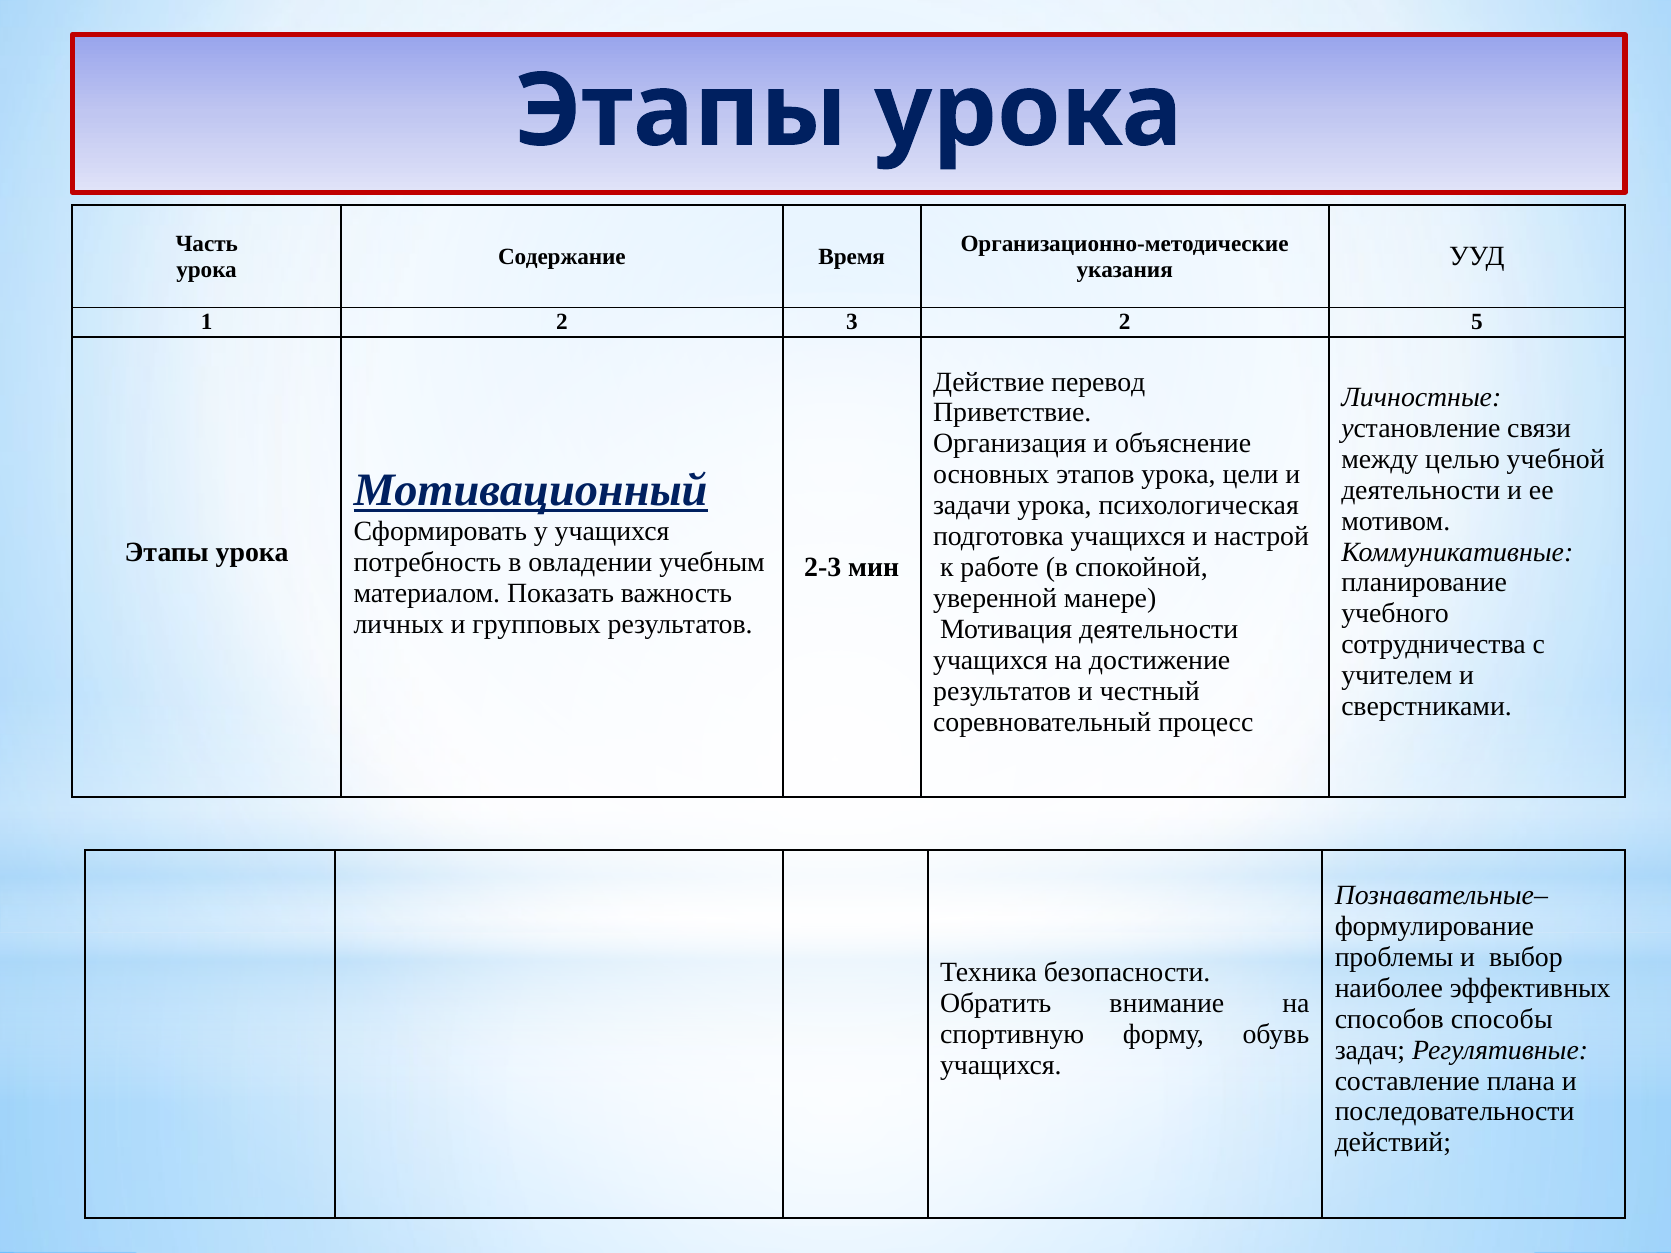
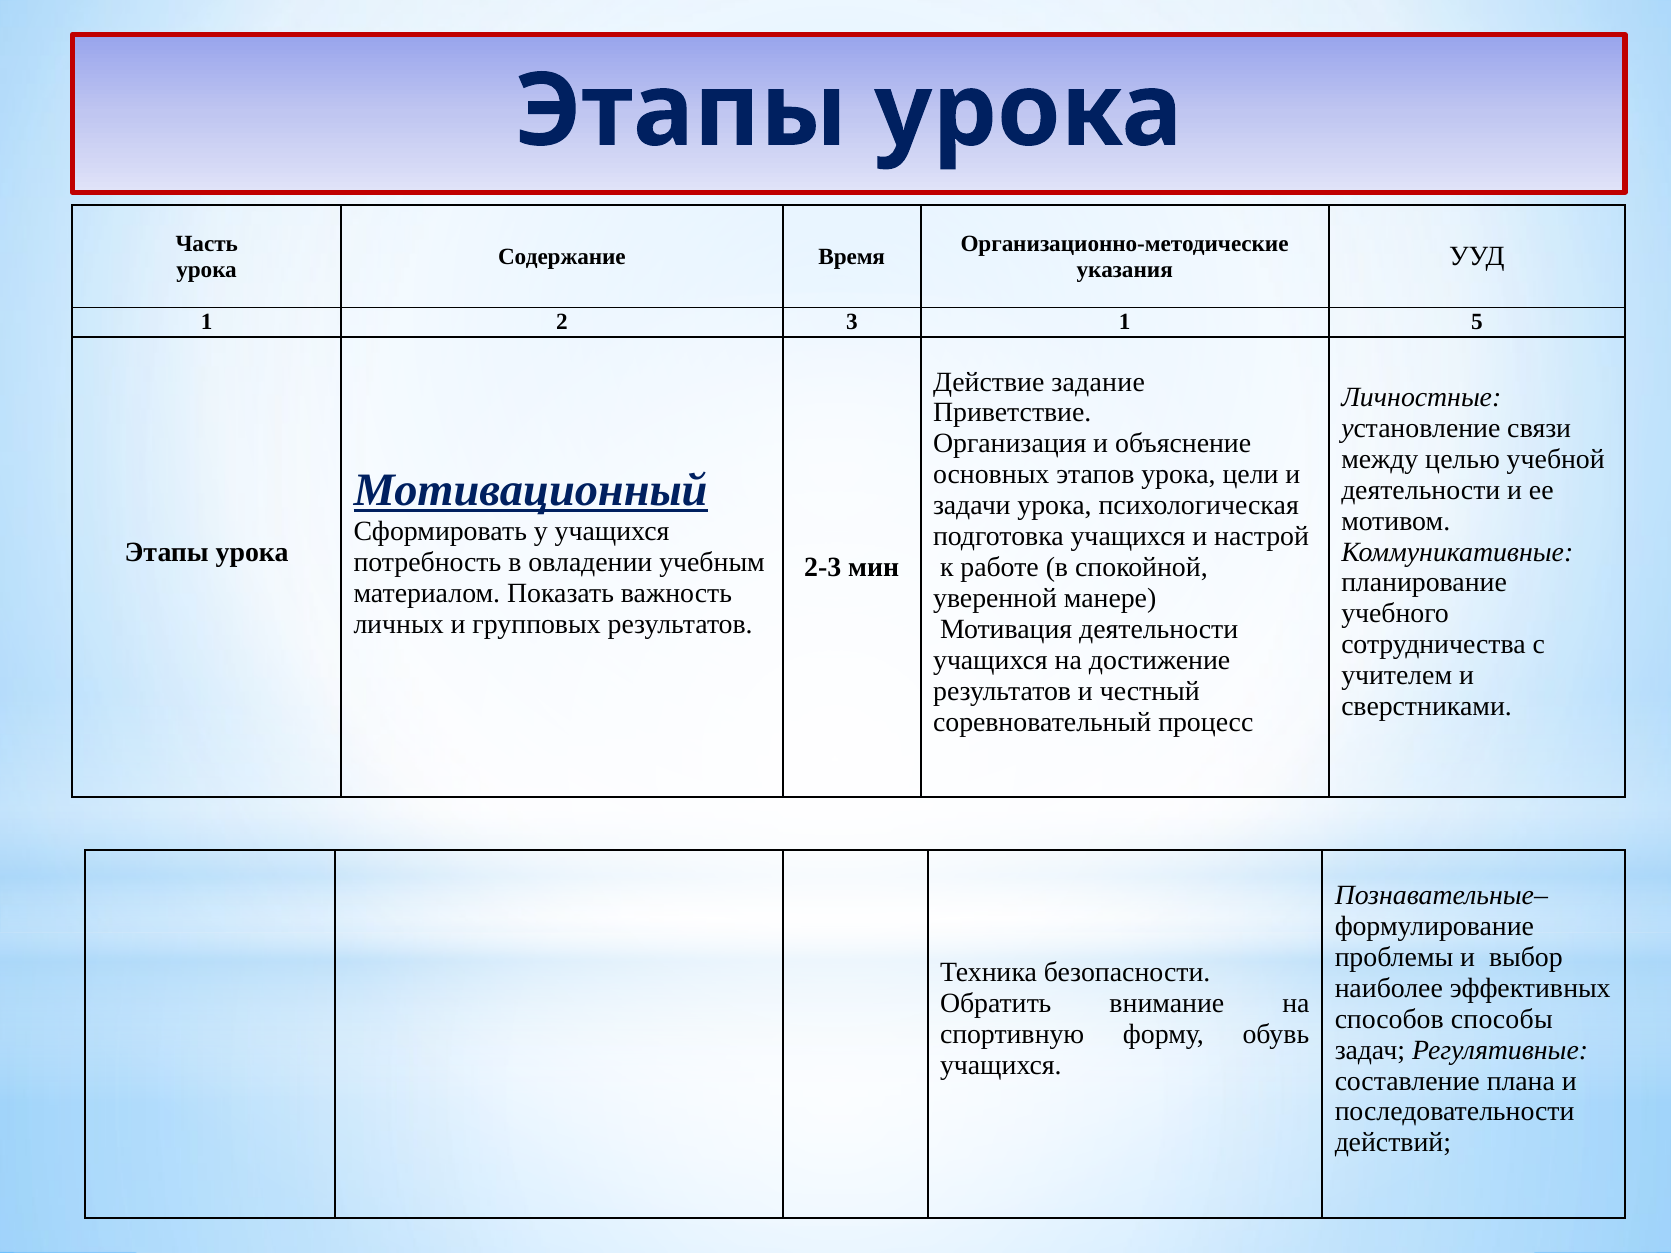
3 2: 2 -> 1
перевод: перевод -> задание
